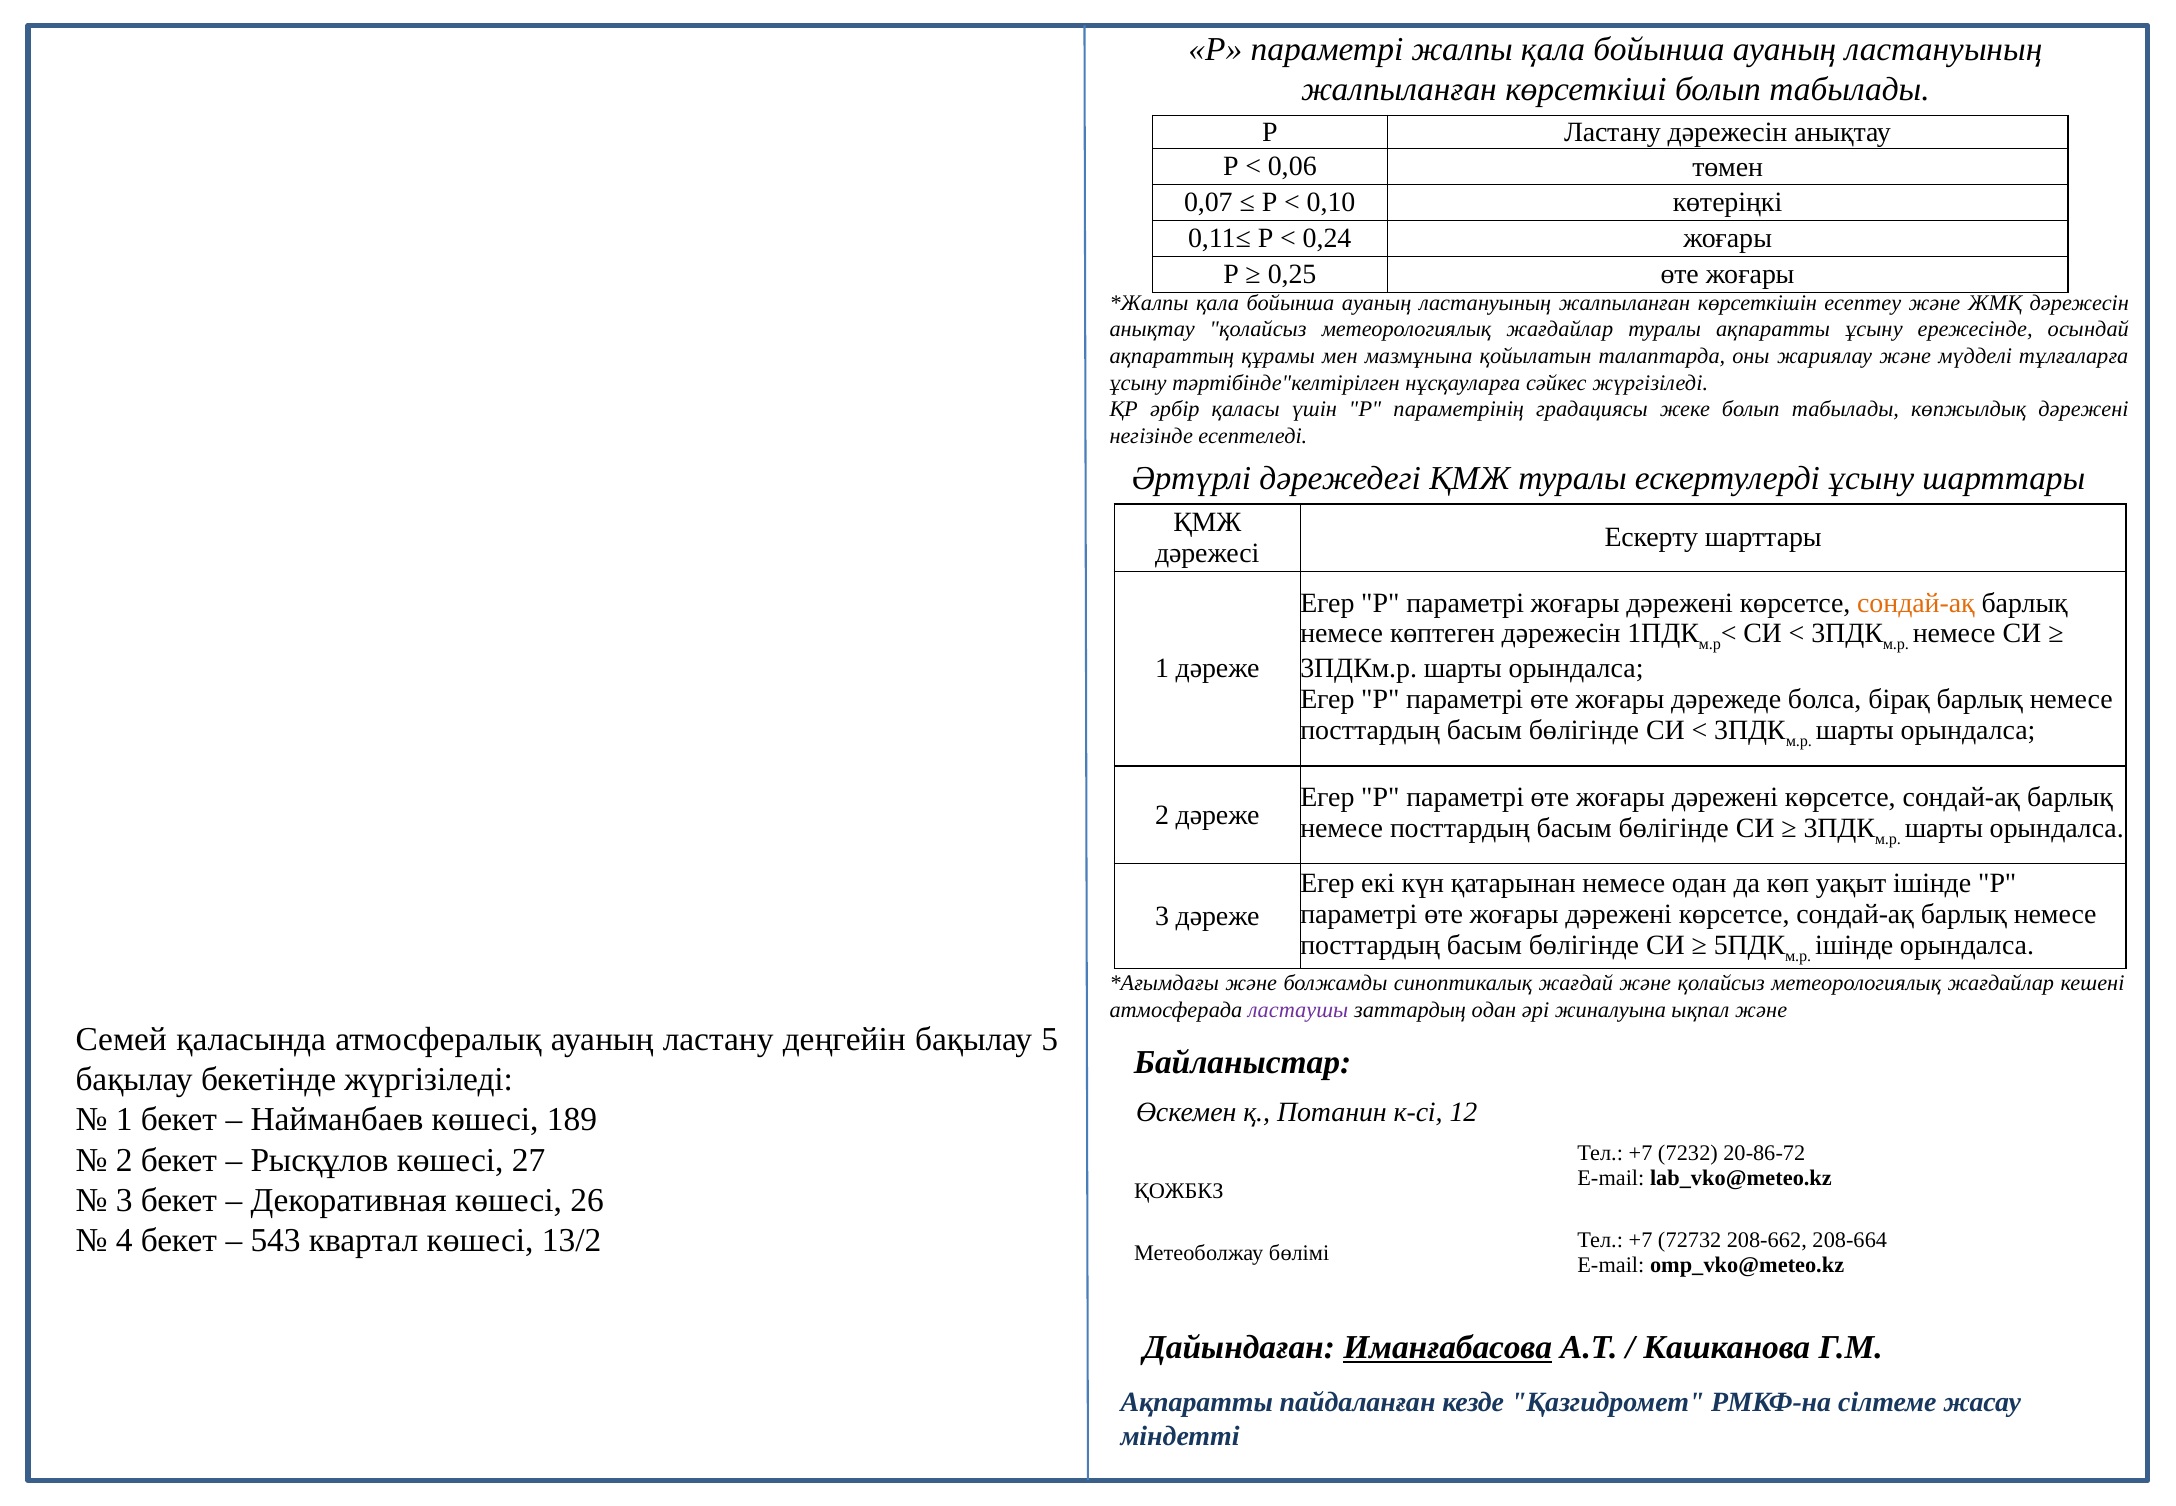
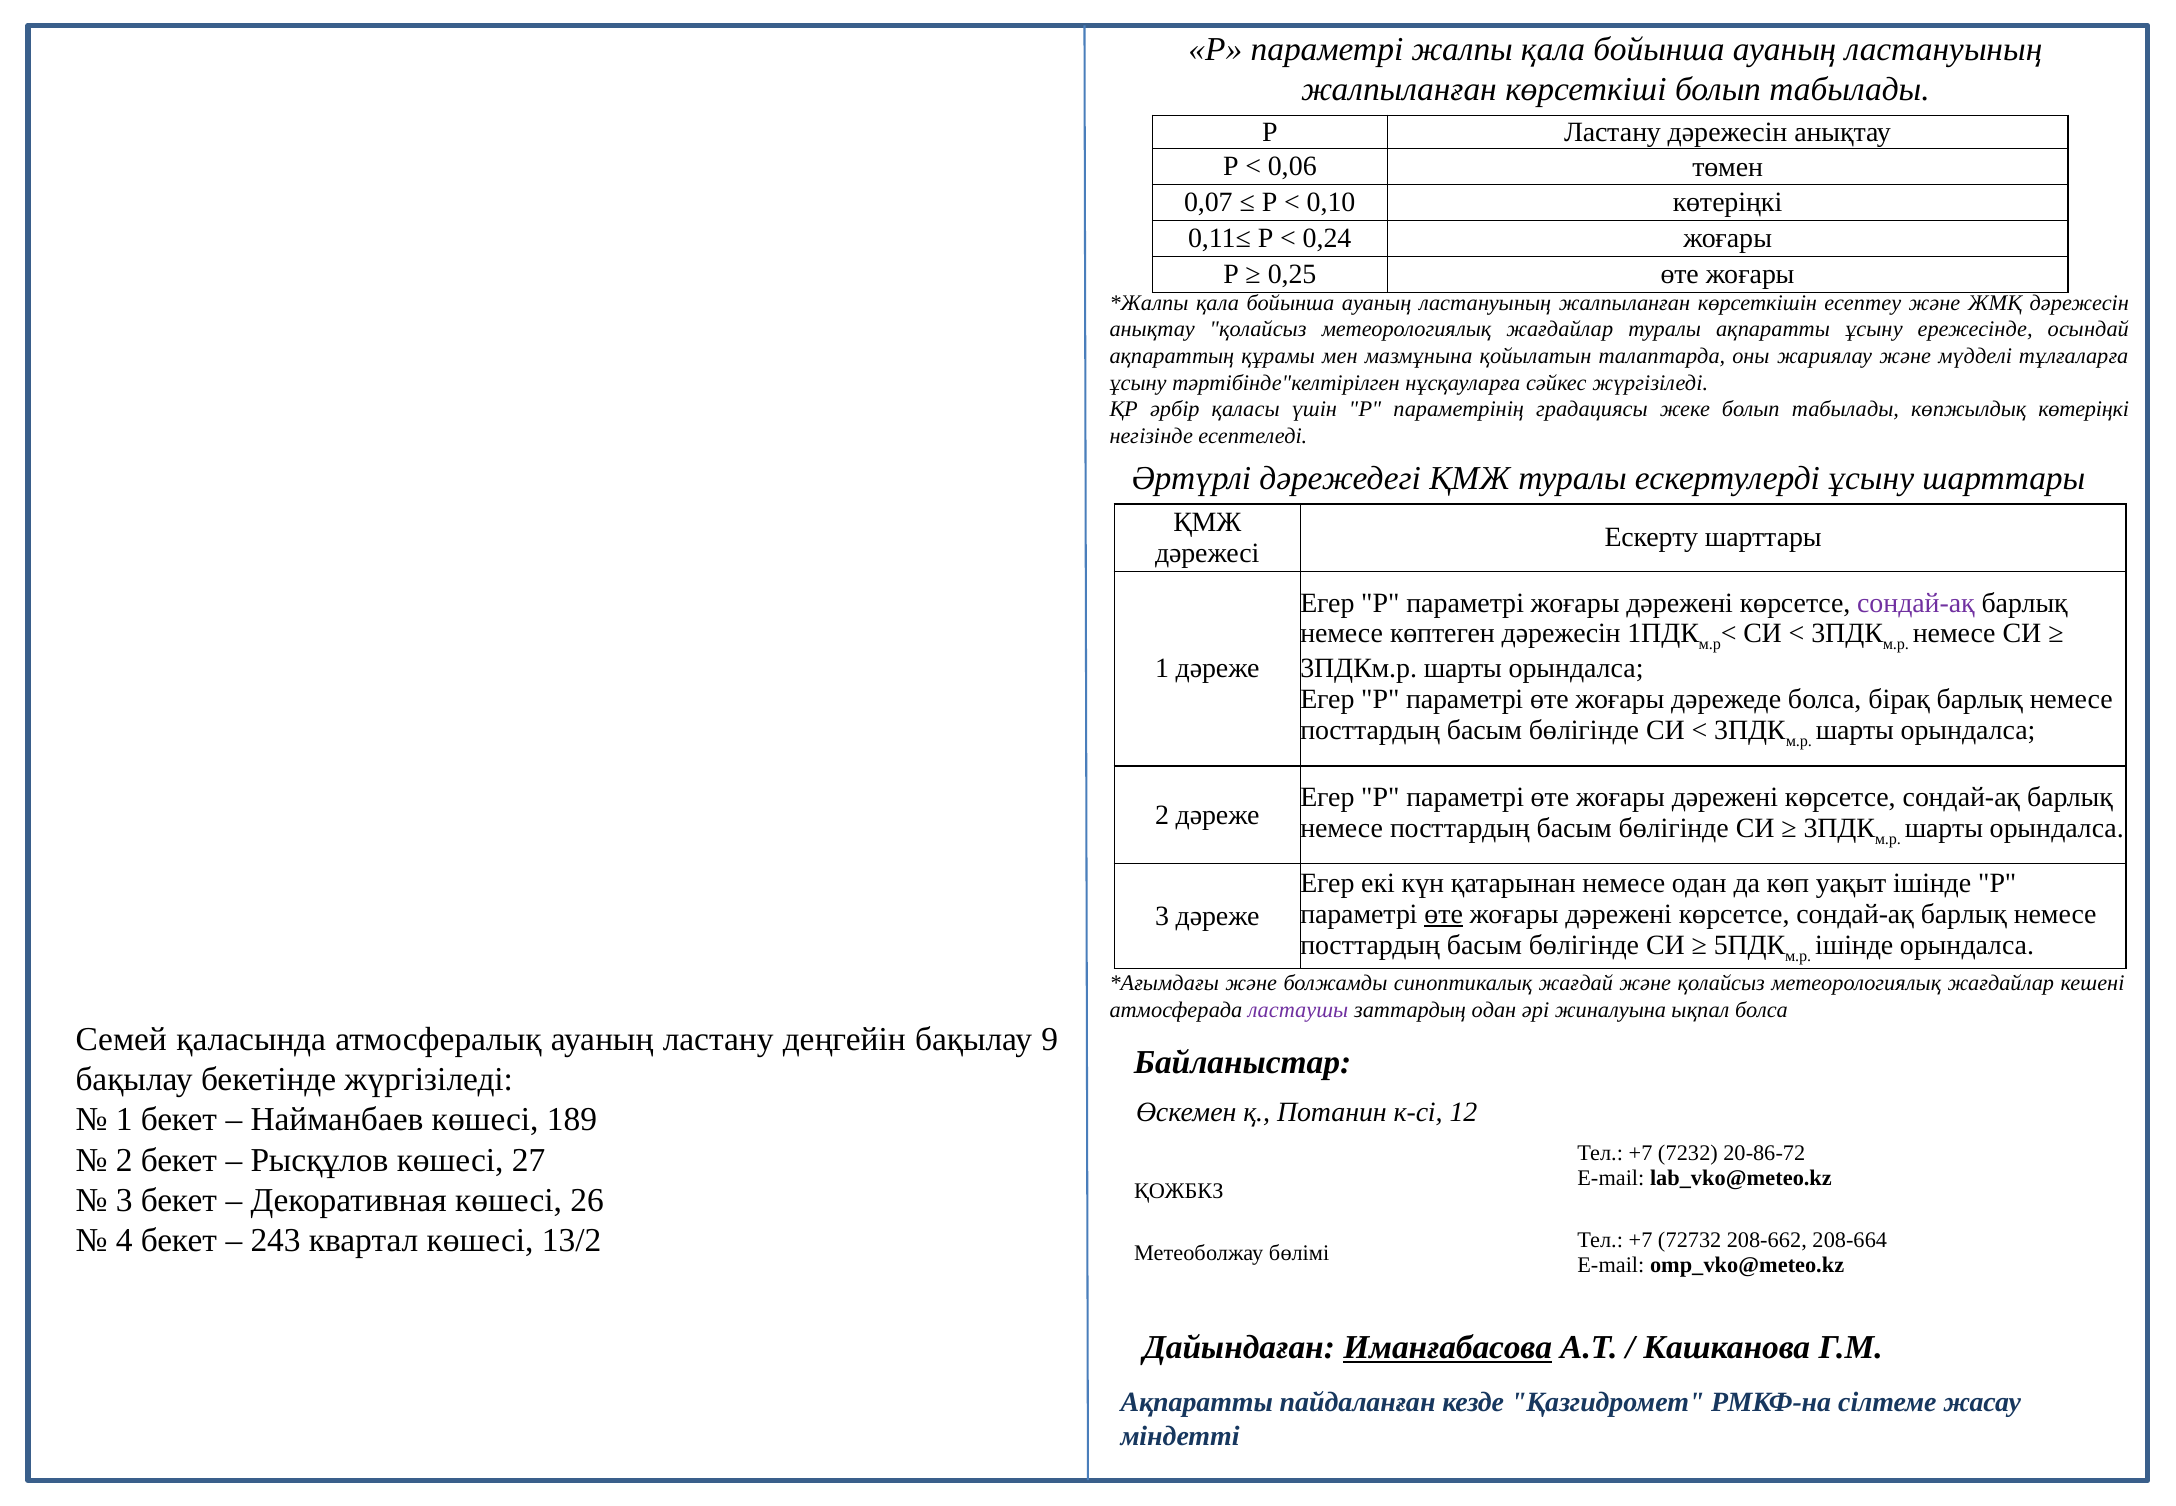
көпжылдық дәрежені: дәрежені -> көтеріңкі
сондай-ақ at (1916, 603) colour: orange -> purple
өте at (1444, 914) underline: none -> present
ықпал және: және -> болса
5: 5 -> 9
543: 543 -> 243
